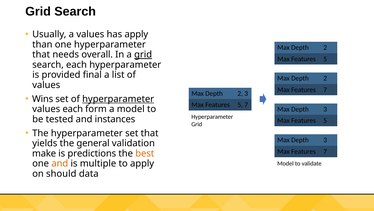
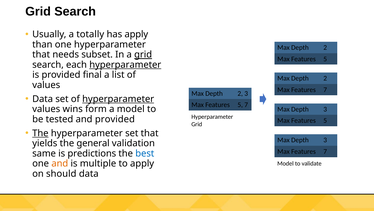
a values: values -> totally
overall: overall -> subset
hyperparameter at (125, 65) underline: none -> present
Wins at (43, 99): Wins -> Data
values each: each -> wins
and instances: instances -> provided
The at (40, 133) underline: none -> present
make: make -> same
best colour: orange -> blue
